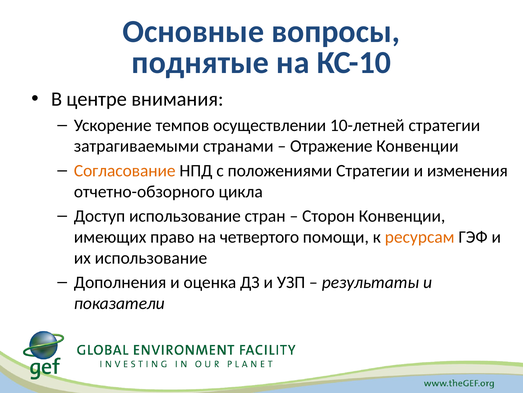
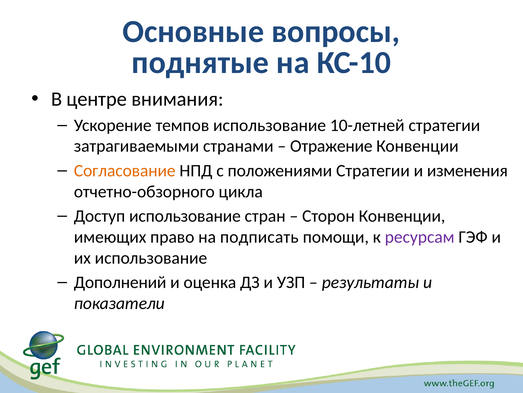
темпов осуществлении: осуществлении -> использование
четвертого: четвертого -> подписать
ресурсам colour: orange -> purple
Дополнения: Дополнения -> Дополнений
